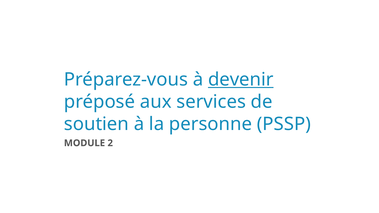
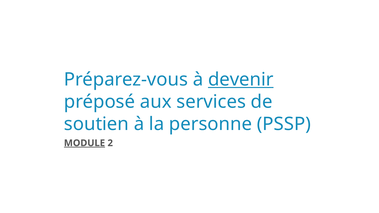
MODULE underline: none -> present
